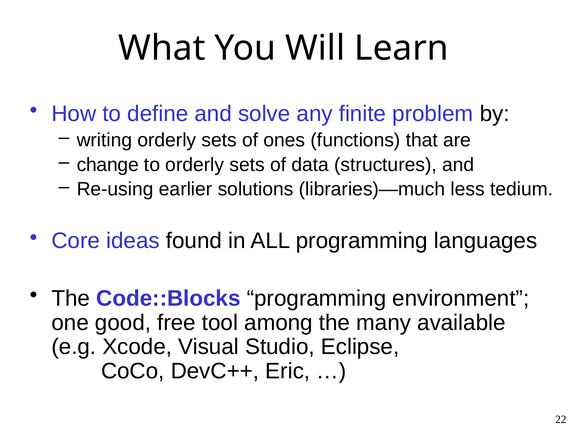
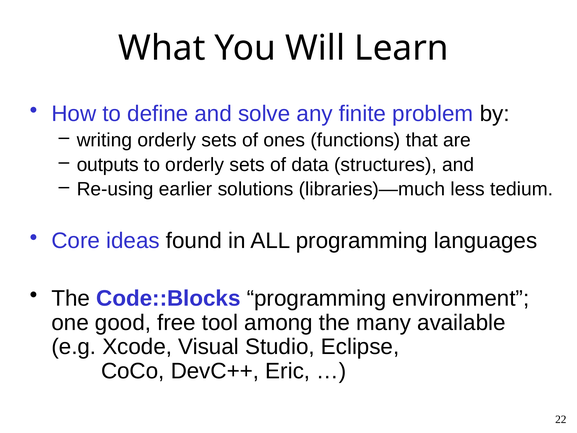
change: change -> outputs
